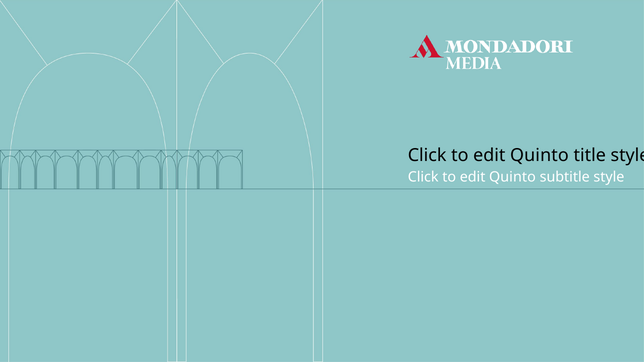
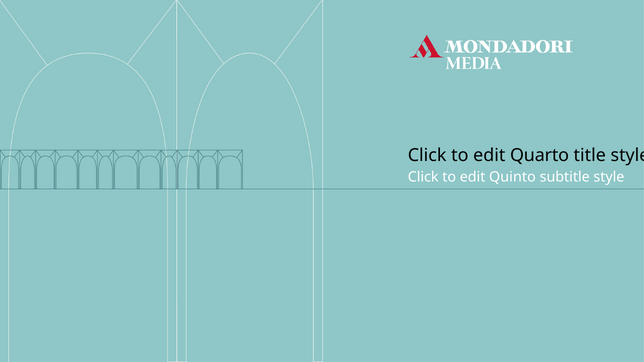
Quinto at (539, 155): Quinto -> Quarto
